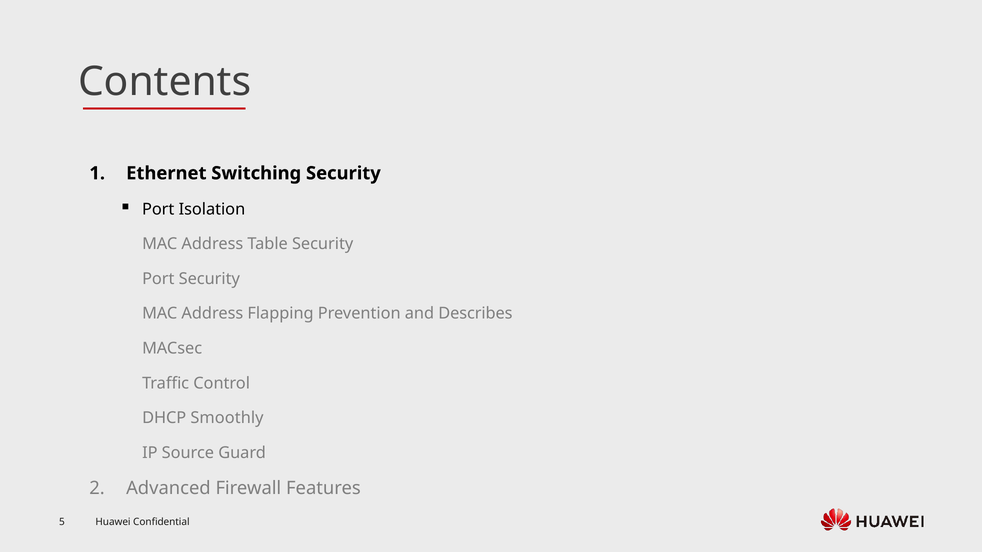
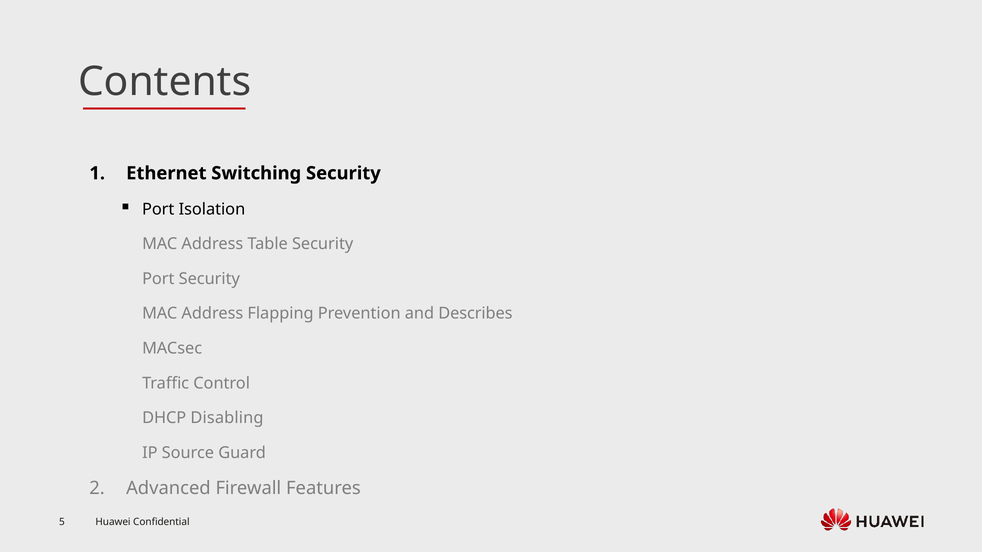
Smoothly: Smoothly -> Disabling
